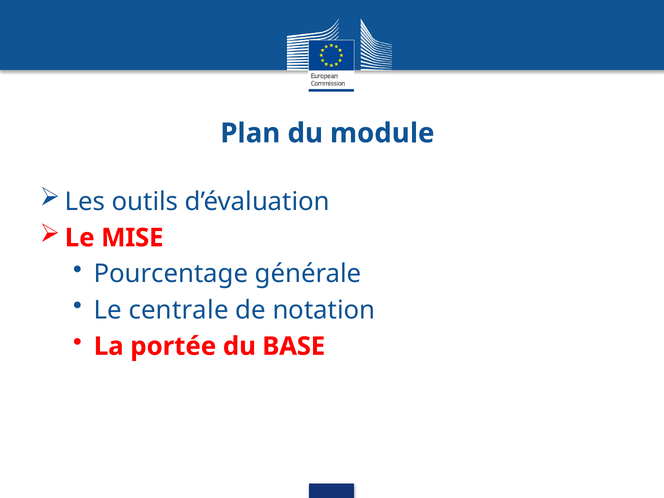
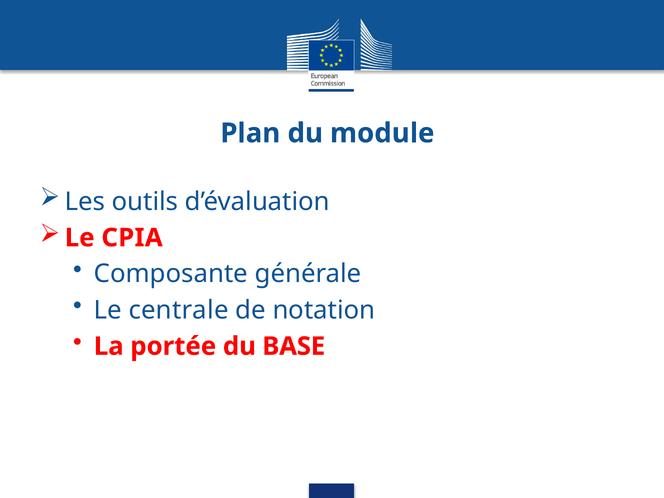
MISE: MISE -> CPIA
Pourcentage: Pourcentage -> Composante
